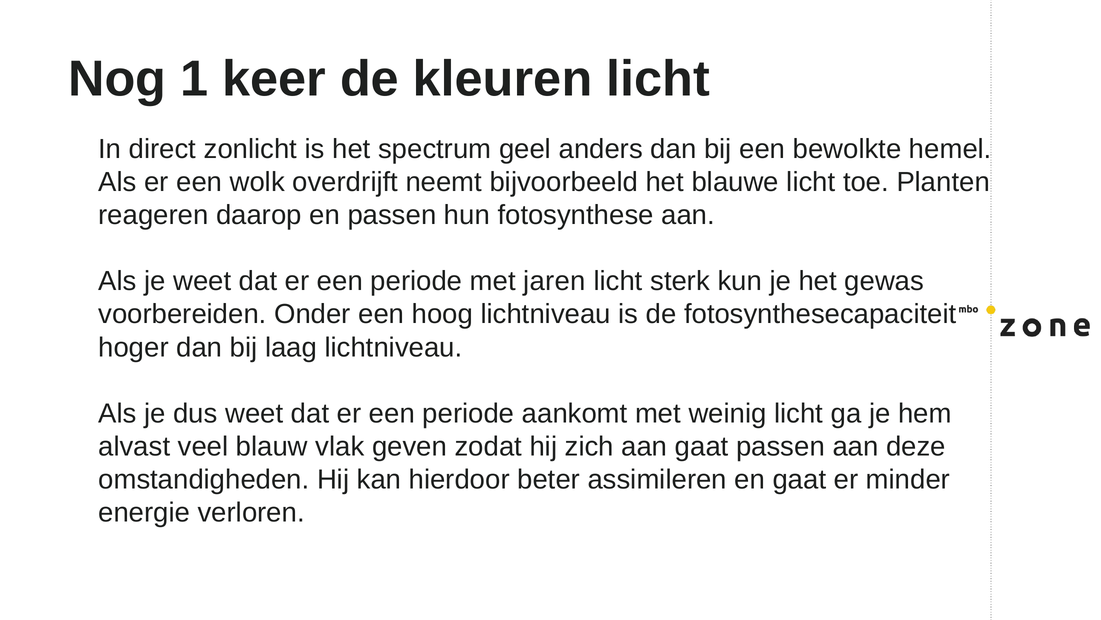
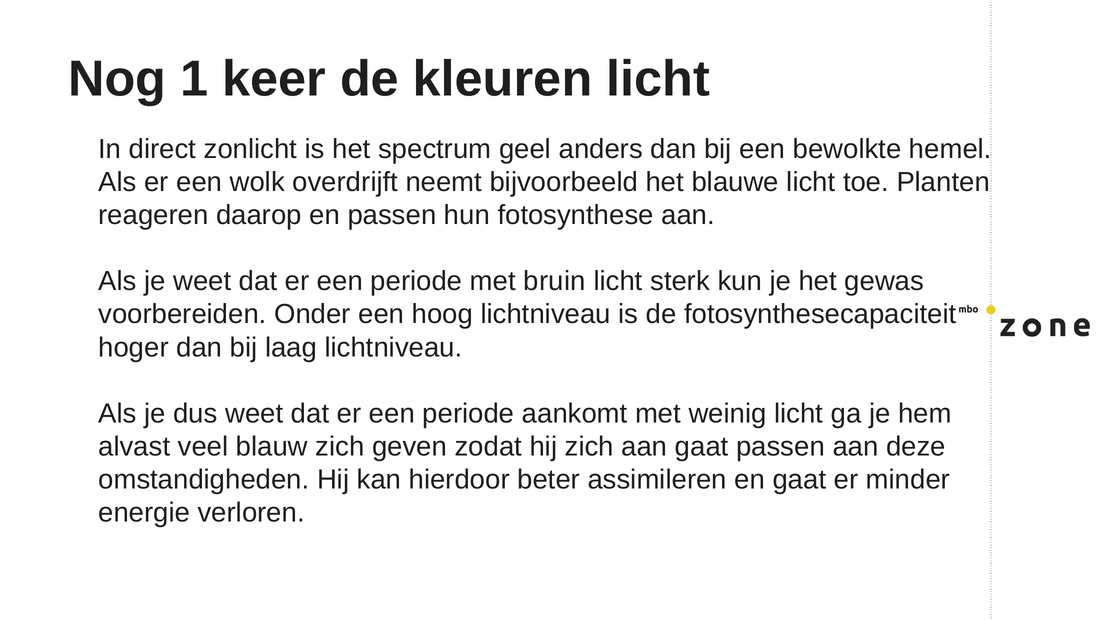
jaren: jaren -> bruin
blauw vlak: vlak -> zich
